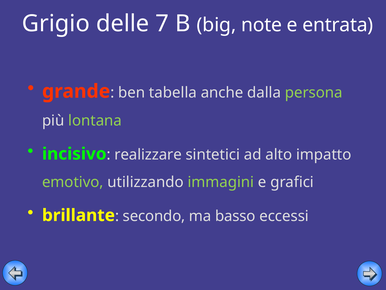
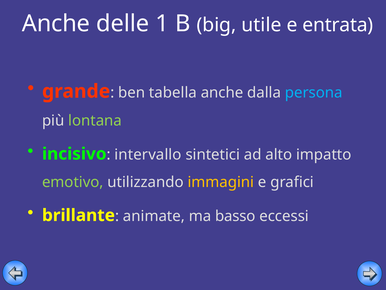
Grigio at (56, 23): Grigio -> Anche
7: 7 -> 1
note: note -> utile
persona colour: light green -> light blue
realizzare: realizzare -> intervallo
immagini colour: light green -> yellow
secondo: secondo -> animate
